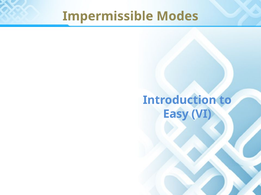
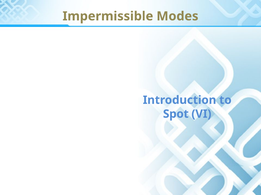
Easy: Easy -> Spot
